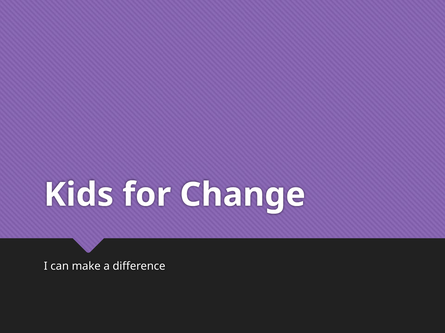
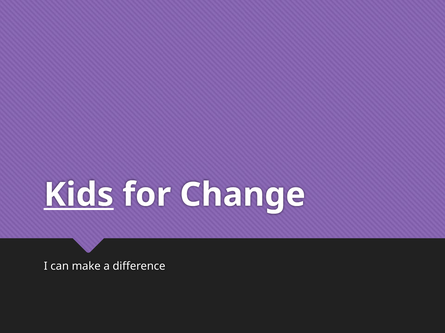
Kids underline: none -> present
